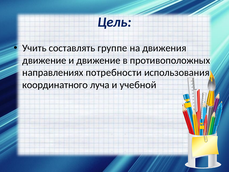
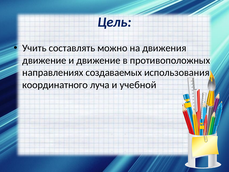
группе: группе -> можно
потребности: потребности -> создаваемых
